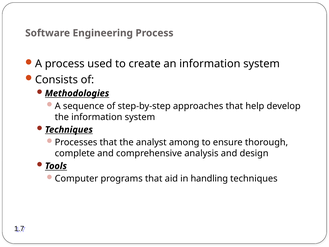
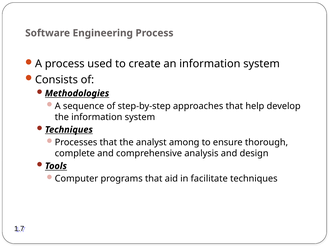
handling: handling -> facilitate
